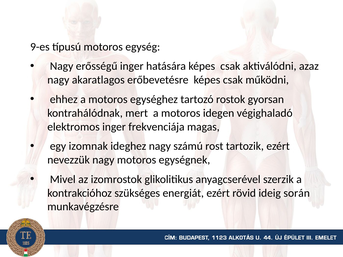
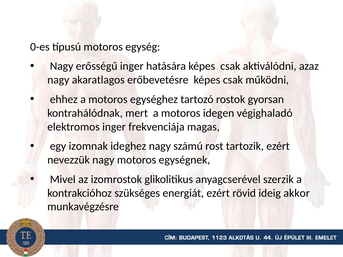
9-es: 9-es -> 0-es
során: során -> akkor
